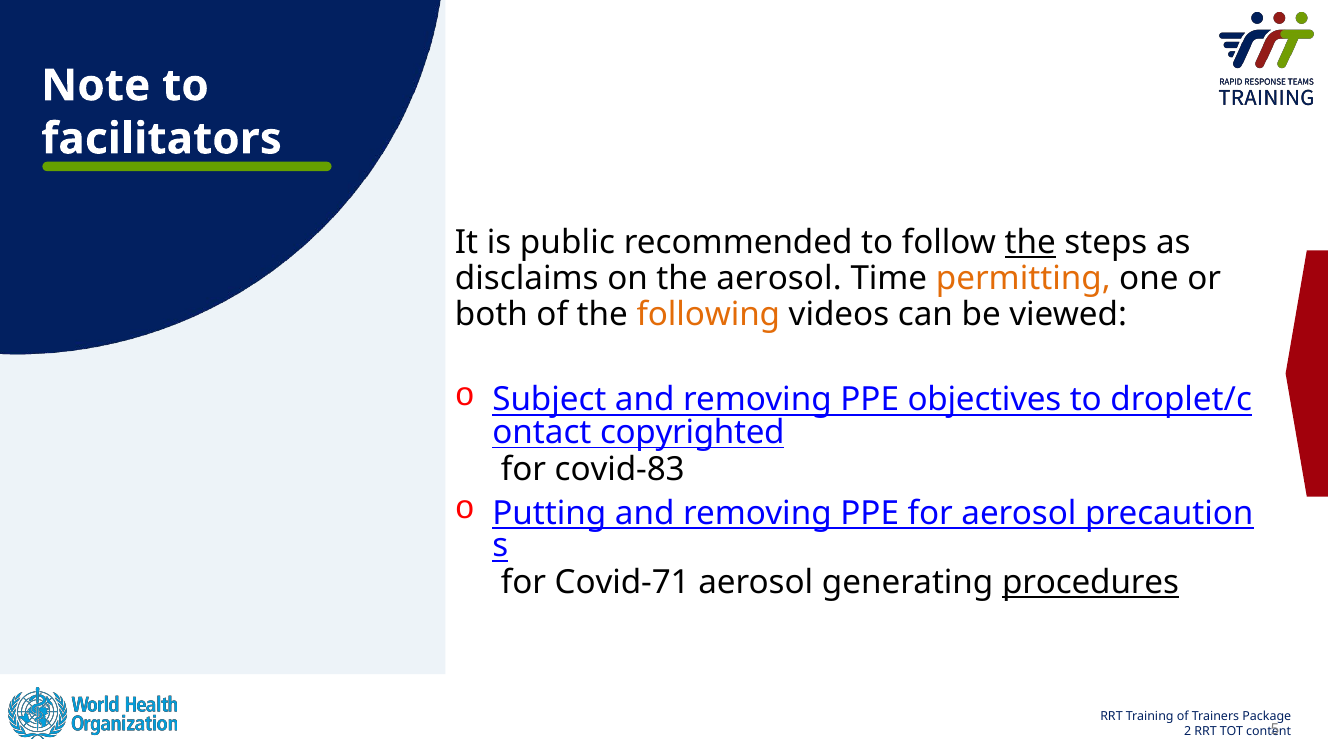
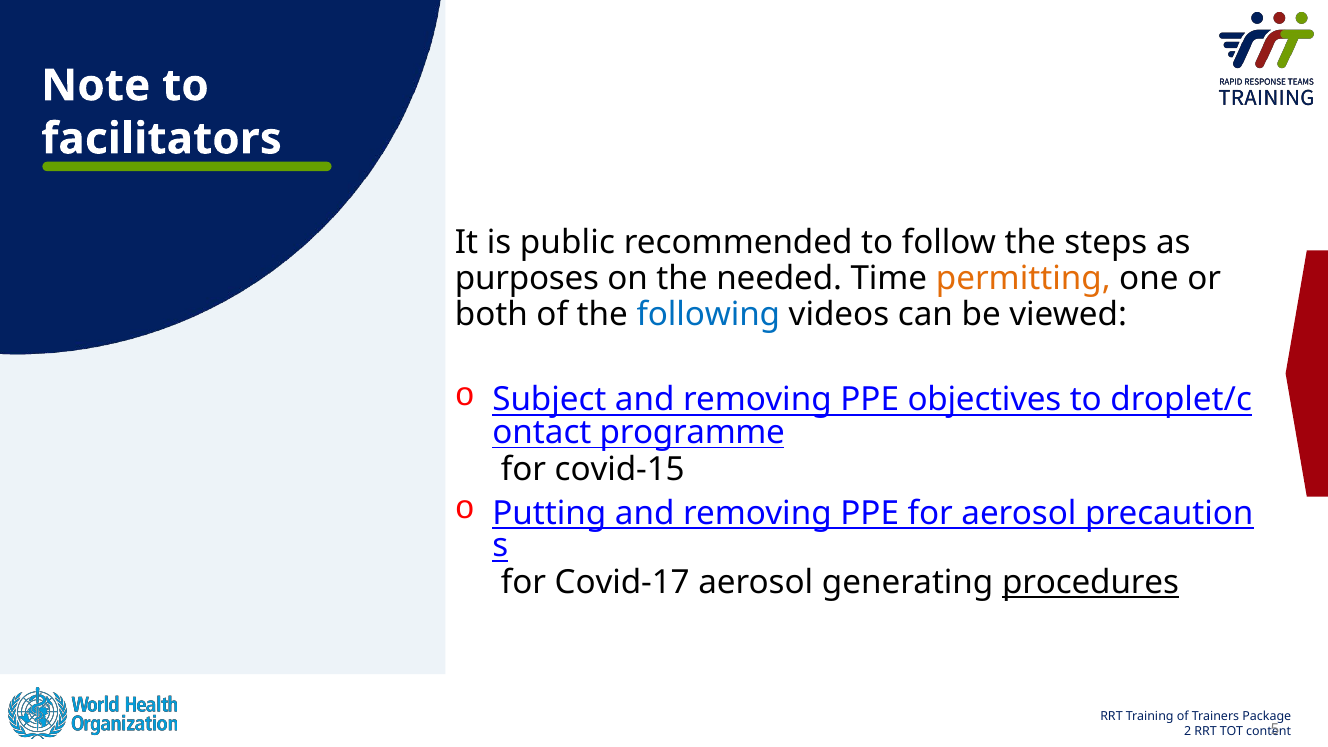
the at (1030, 243) underline: present -> none
disclaims: disclaims -> purposes
the aerosol: aerosol -> needed
following colour: orange -> blue
copyrighted: copyrighted -> programme
covid-83: covid-83 -> covid-15
Covid-71: Covid-71 -> Covid-17
